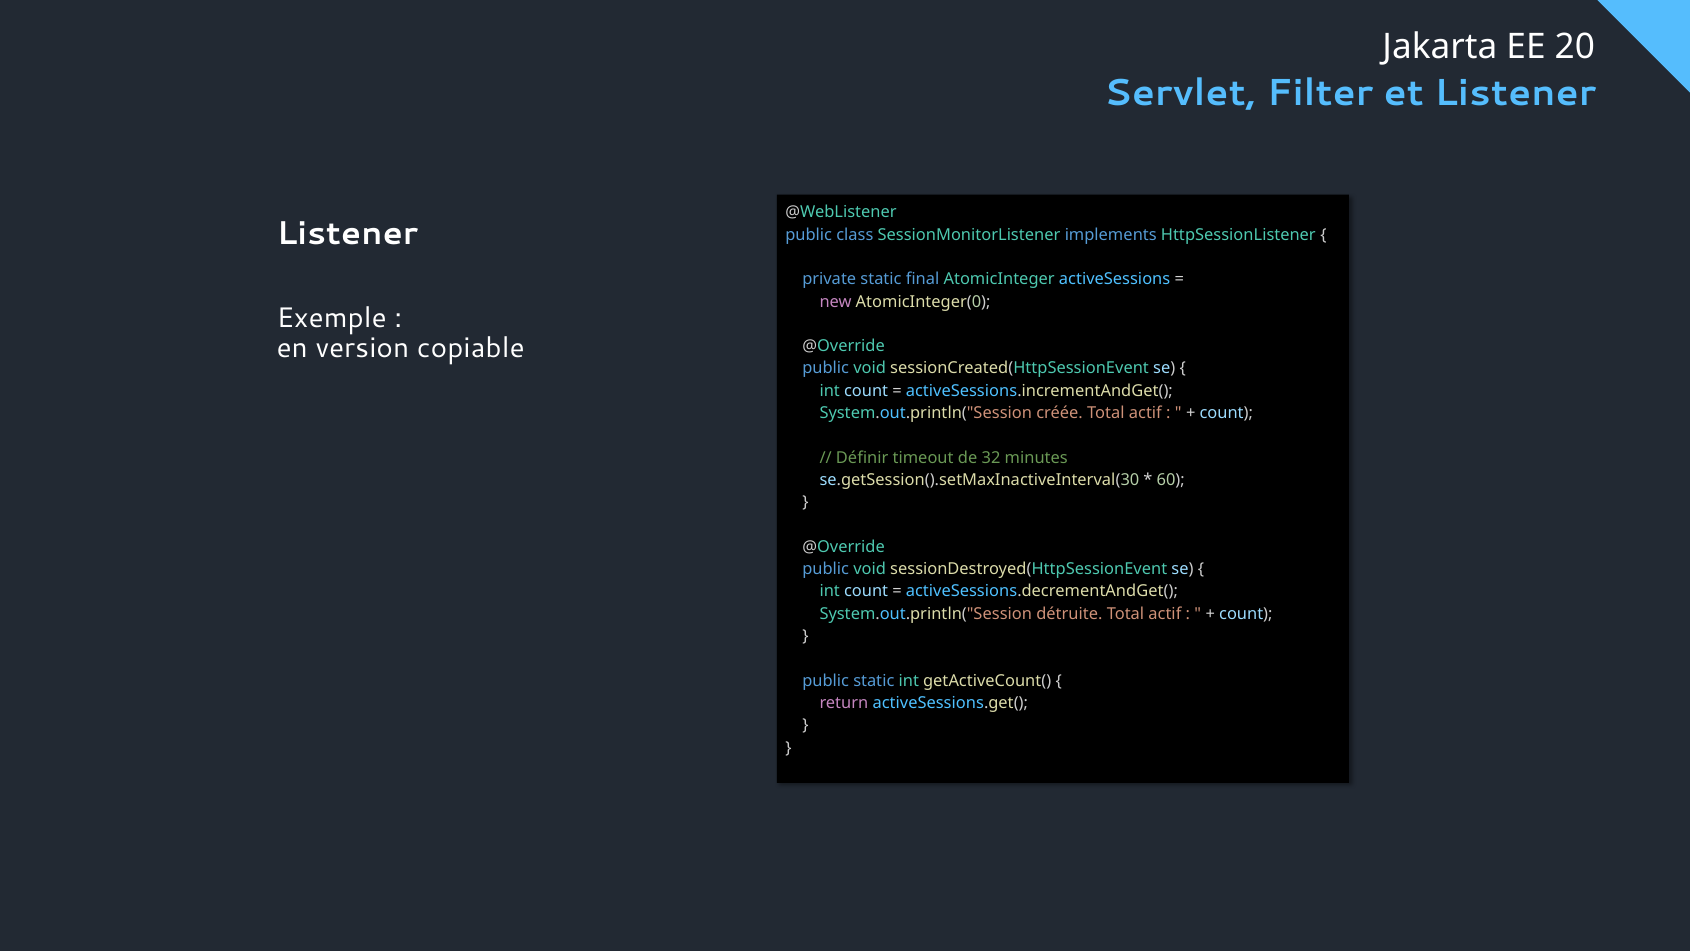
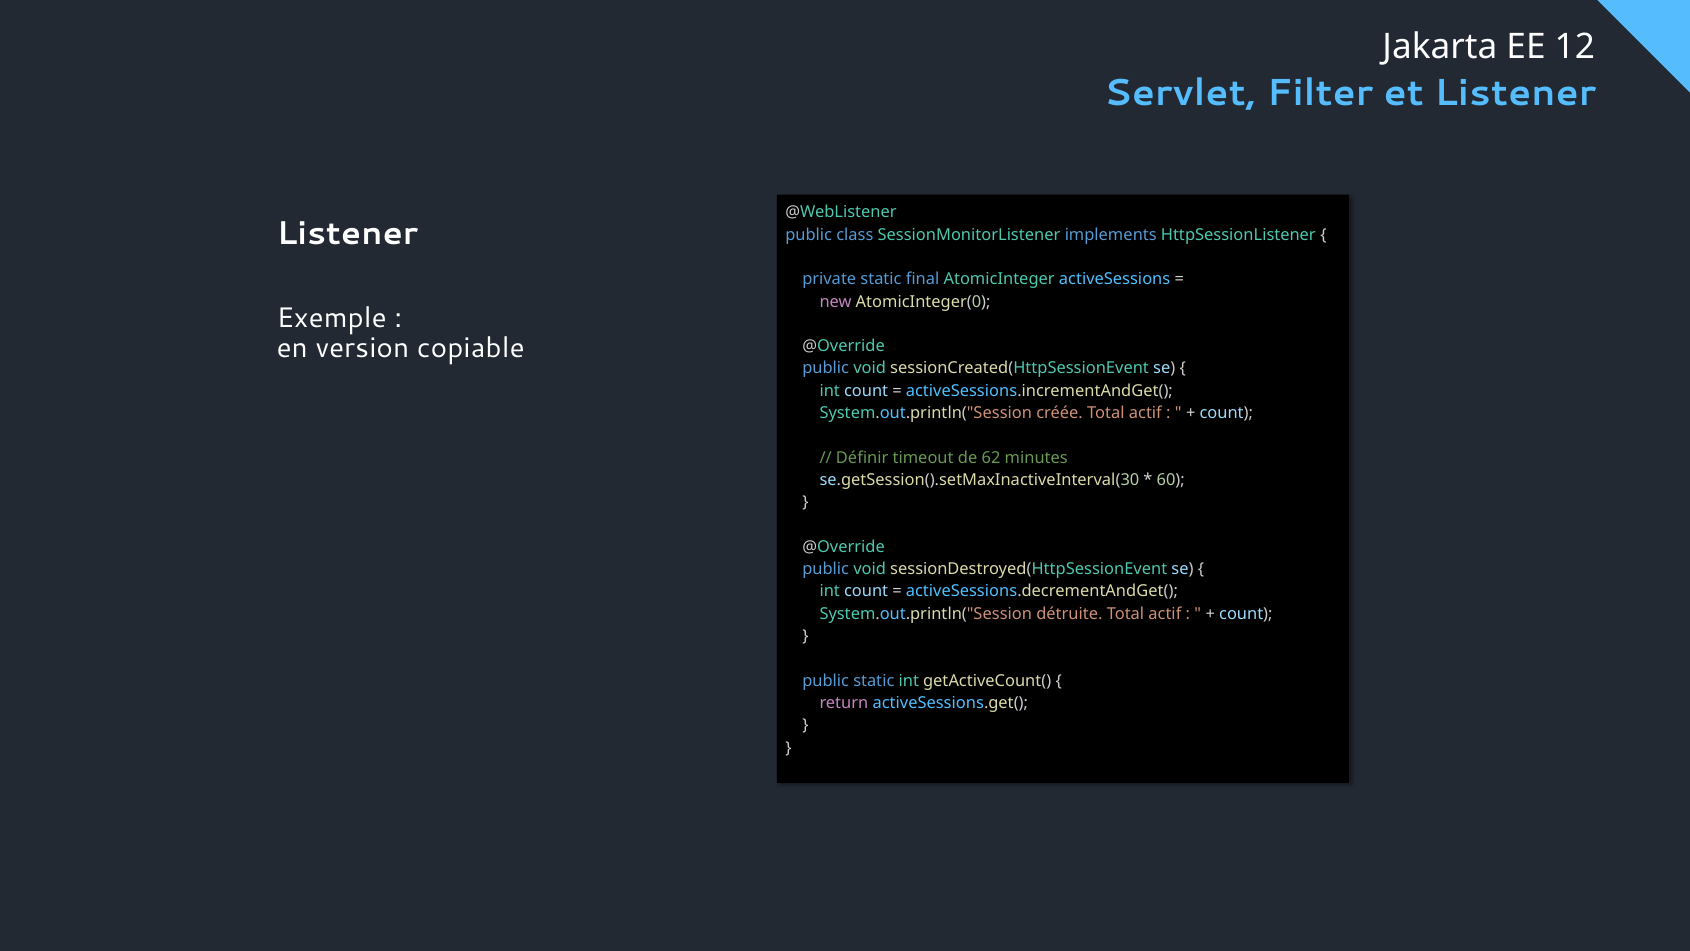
20: 20 -> 12
32: 32 -> 62
